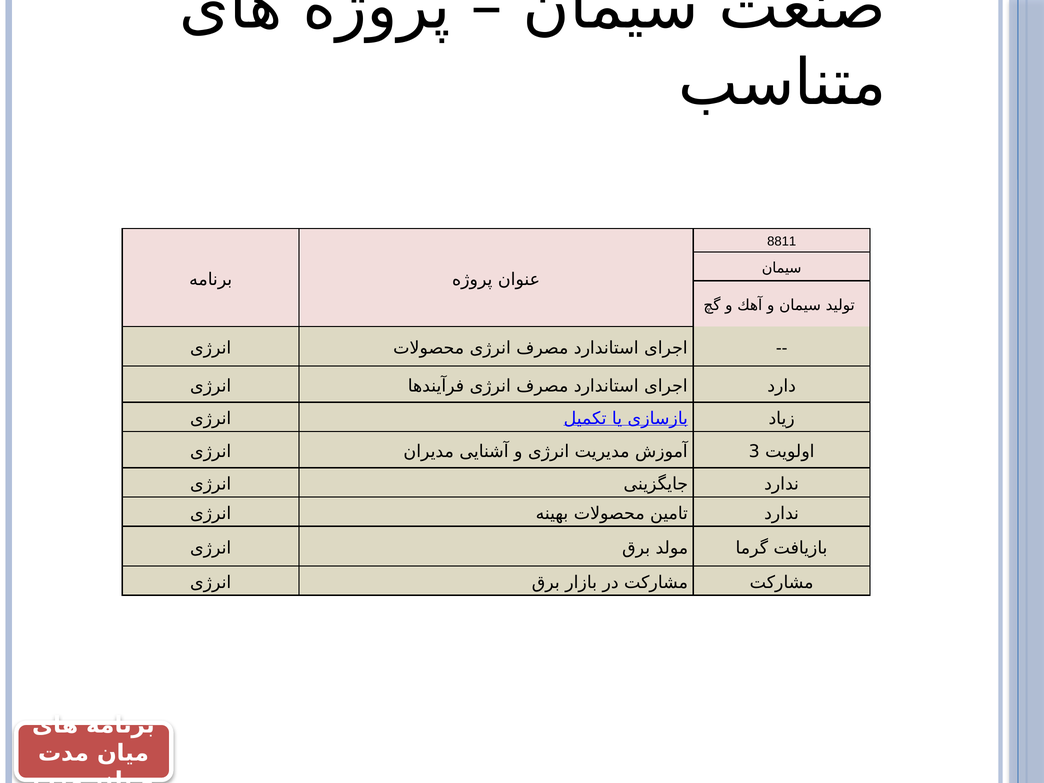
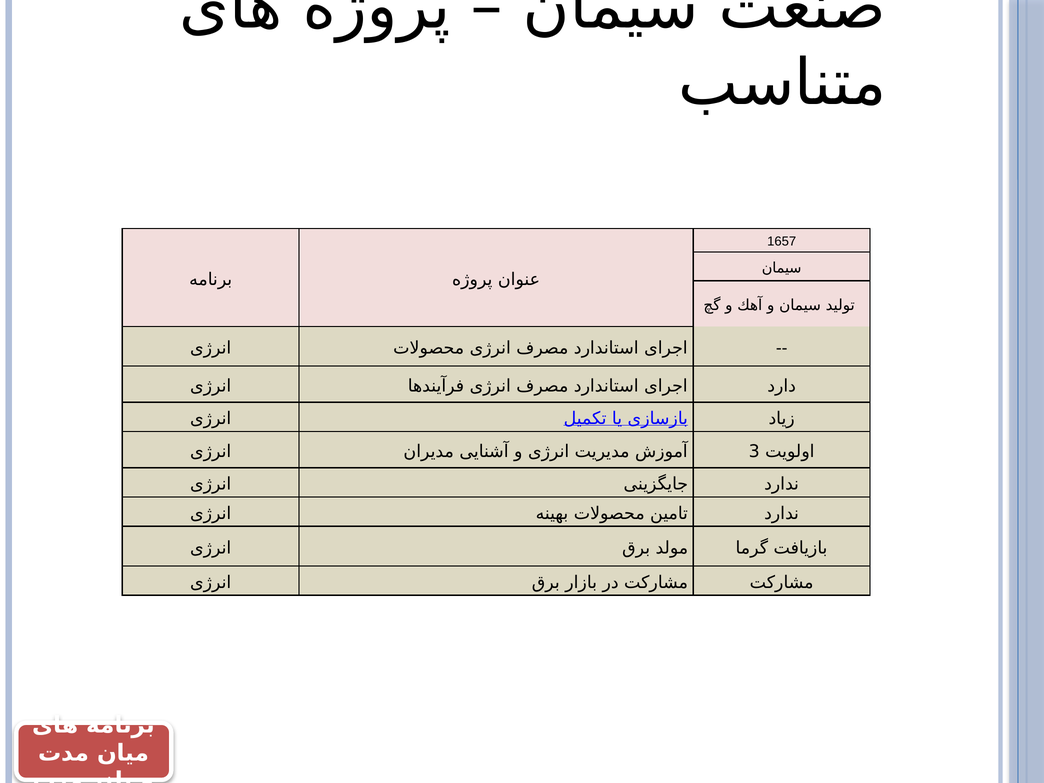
8811: 8811 -> 1657
